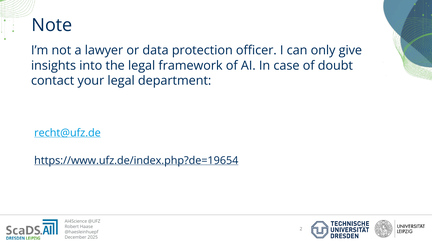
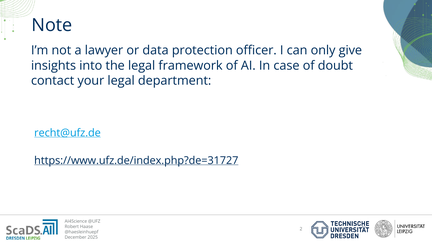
https://www.ufz.de/index.php?de=19654: https://www.ufz.de/index.php?de=19654 -> https://www.ufz.de/index.php?de=31727
